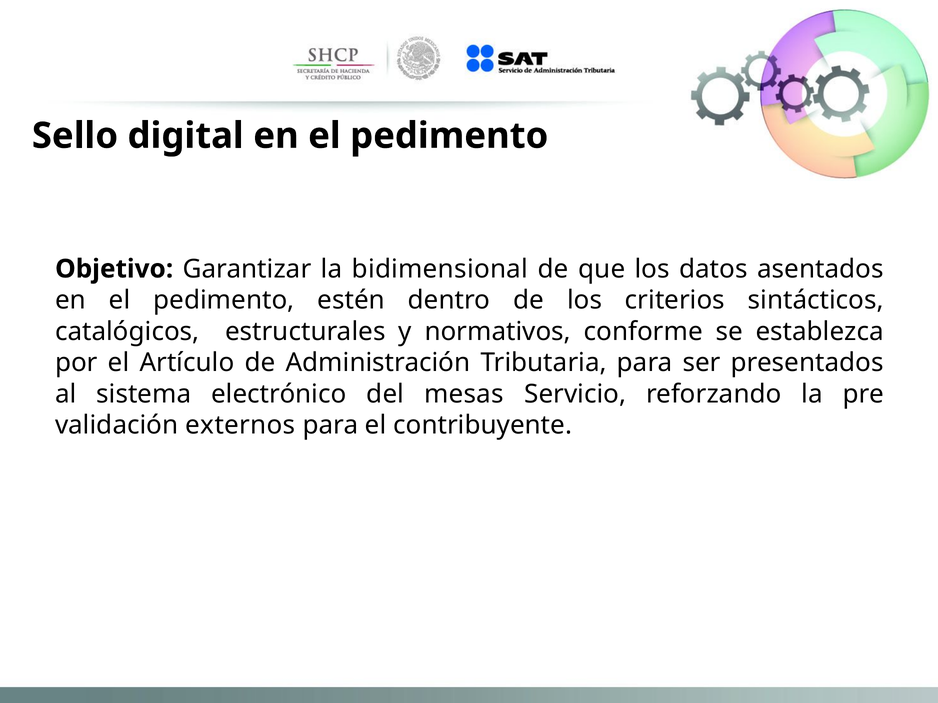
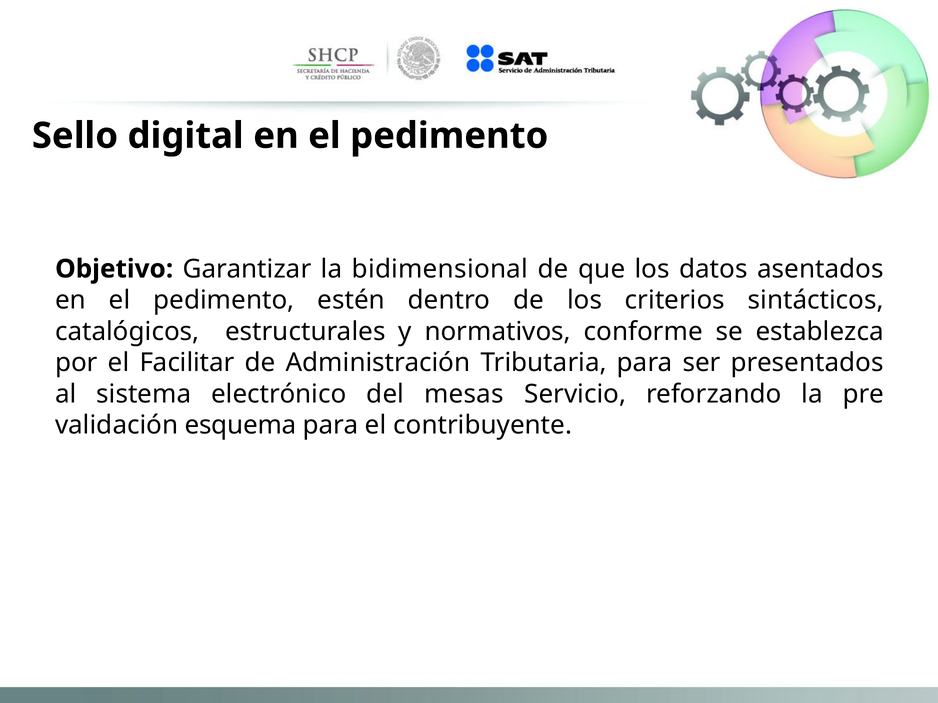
Artículo: Artículo -> Facilitar
externos: externos -> esquema
